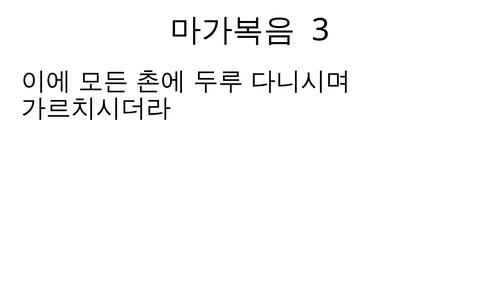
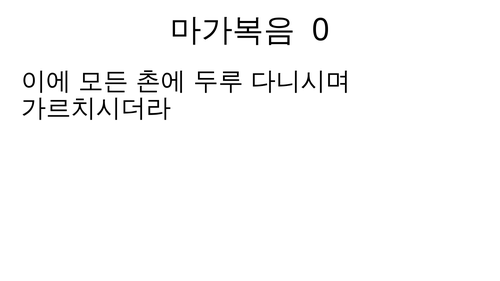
3: 3 -> 0
